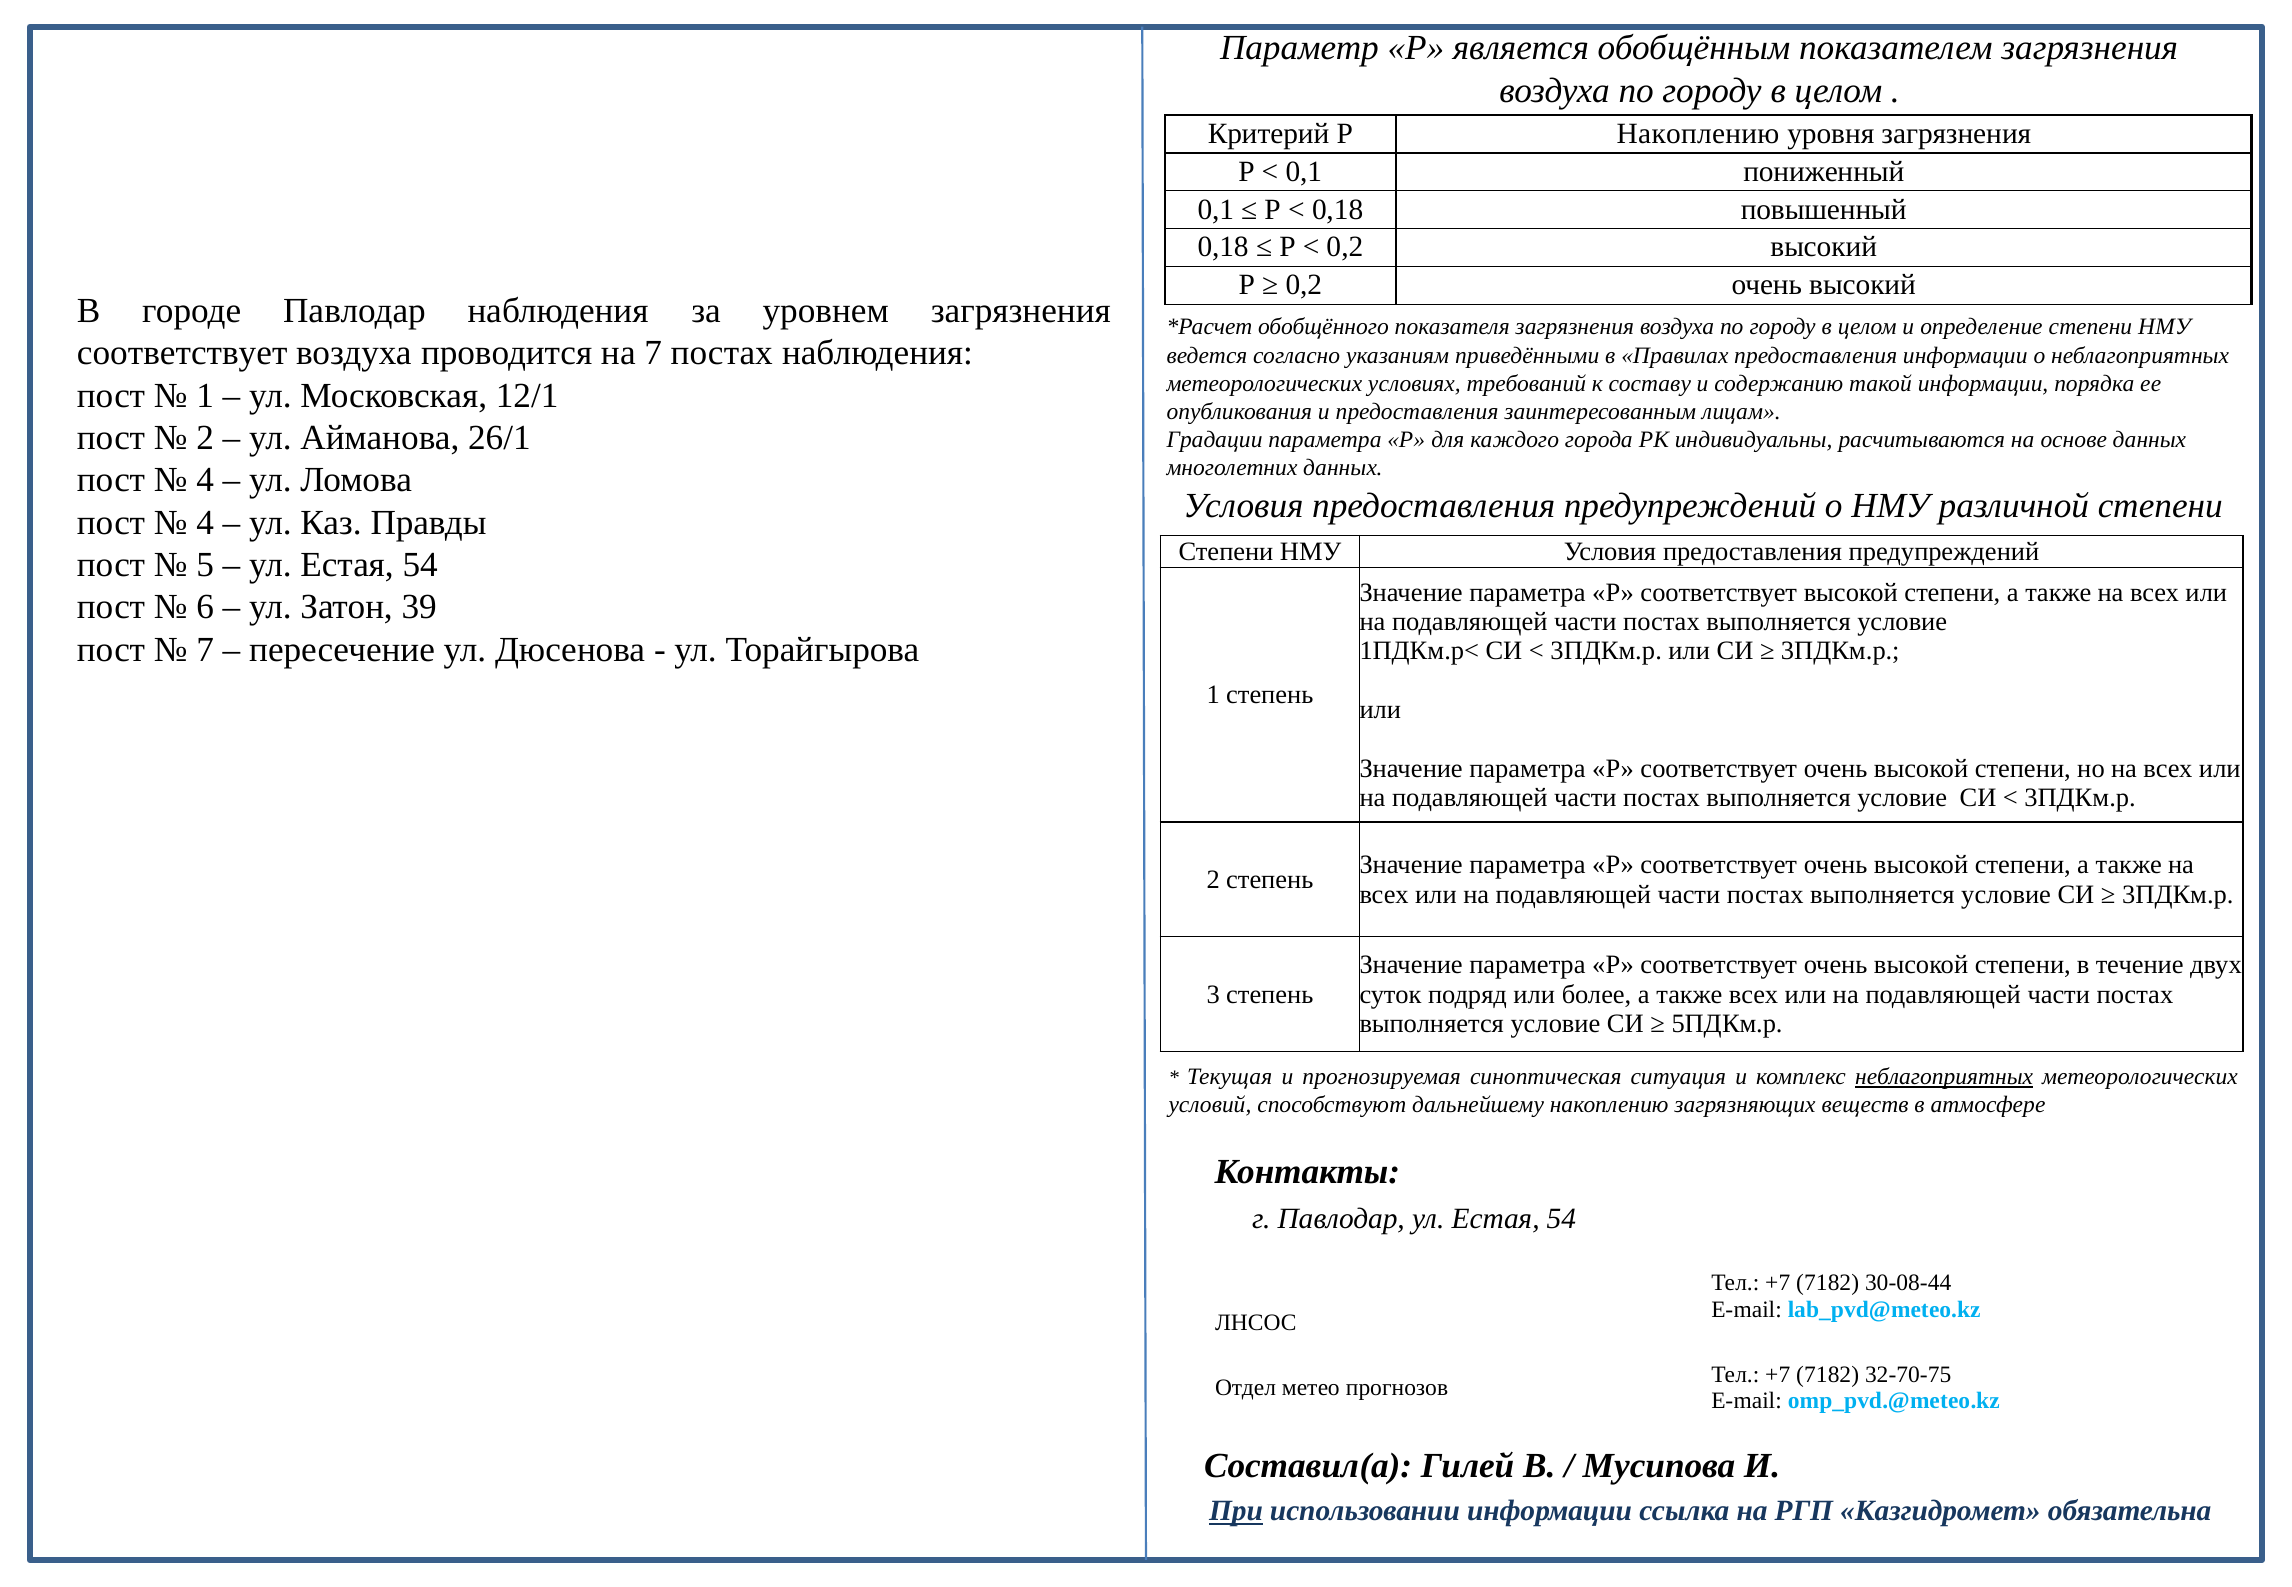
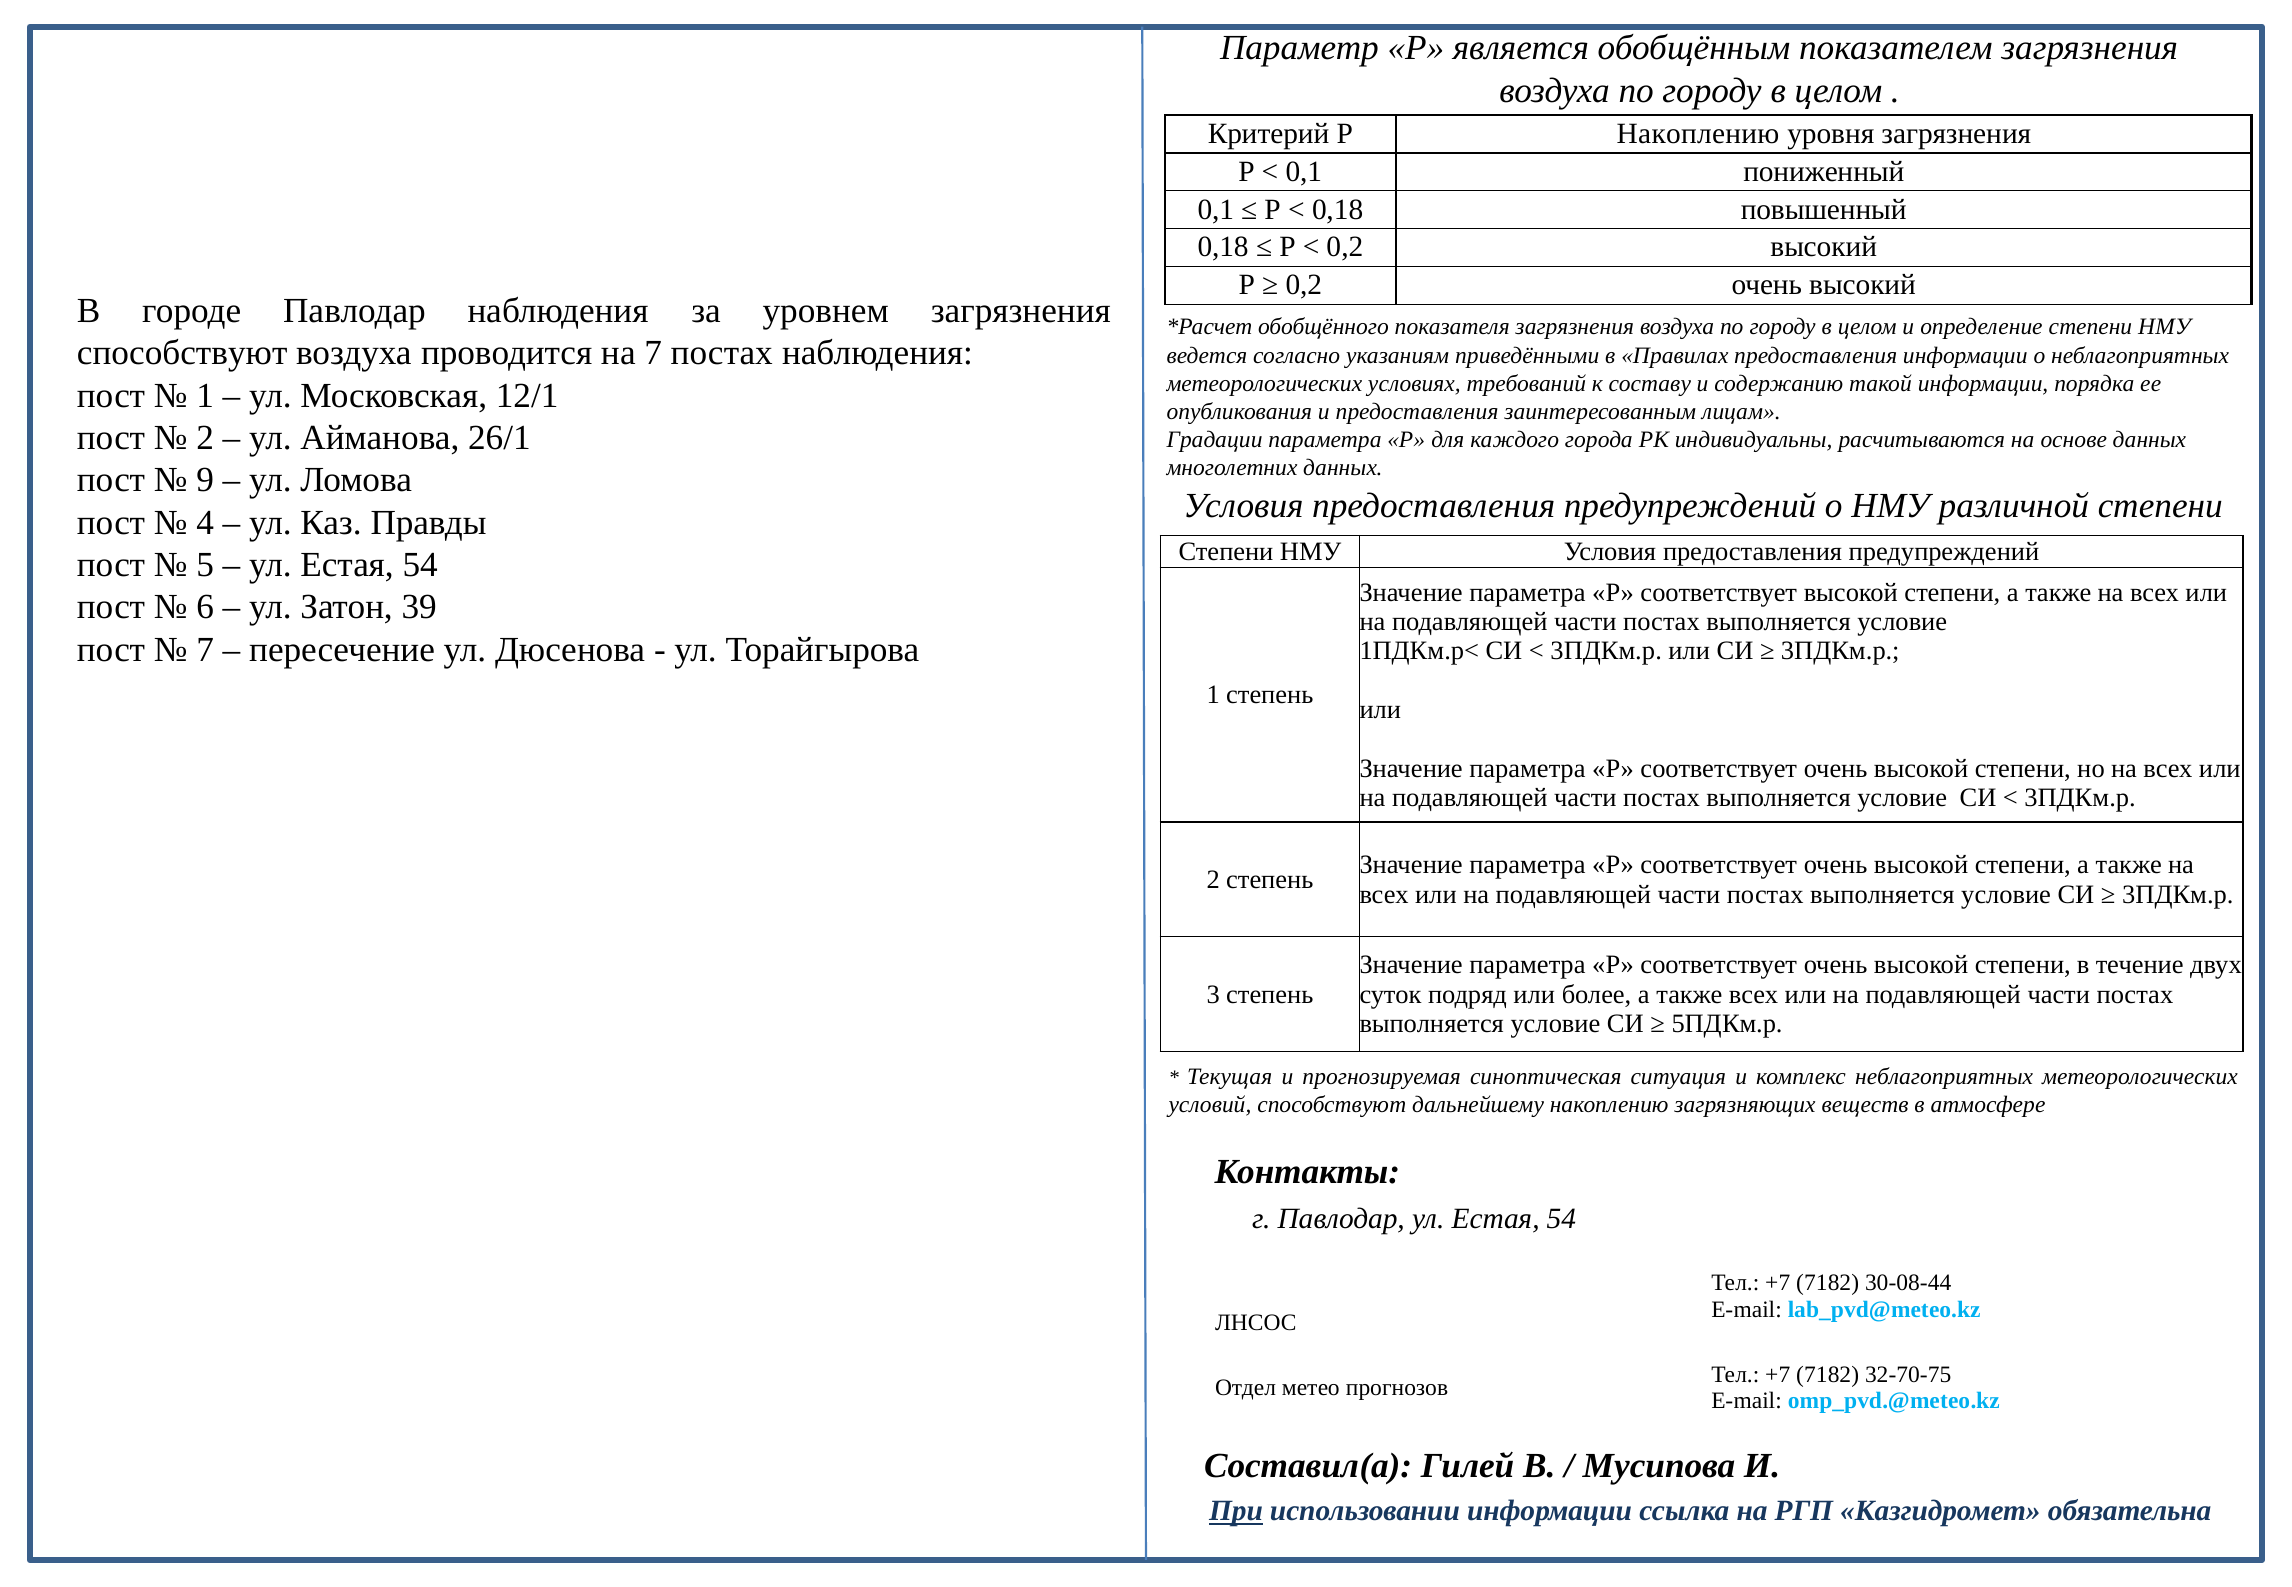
соответствует at (182, 353): соответствует -> способствуют
4 at (205, 480): 4 -> 9
неблагоприятных at (1944, 1077) underline: present -> none
